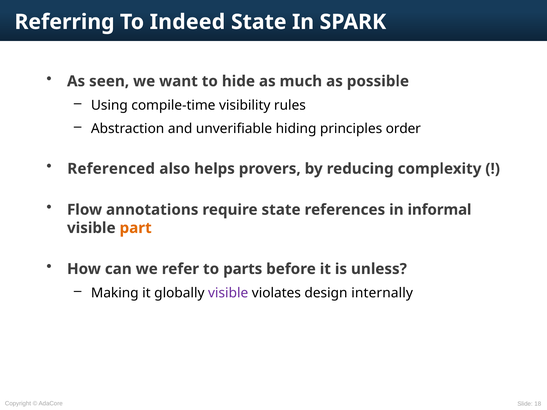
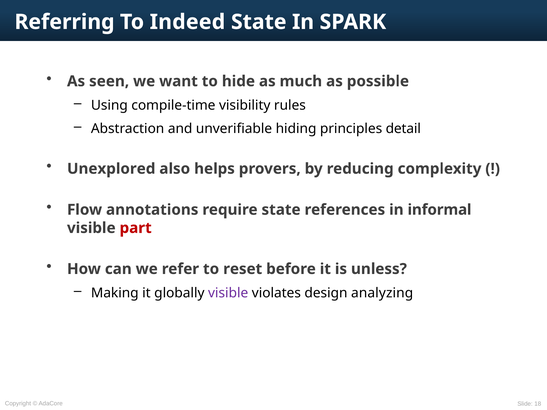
order: order -> detail
Referenced: Referenced -> Unexplored
part colour: orange -> red
parts: parts -> reset
internally: internally -> analyzing
